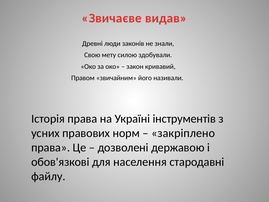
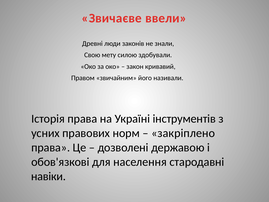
видав: видав -> ввели
файлу: файлу -> навіки
